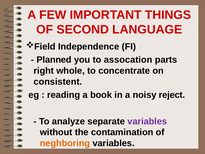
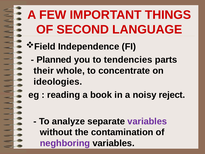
assocation: assocation -> tendencies
right: right -> their
consistent: consistent -> ideologies
neghboring colour: orange -> purple
